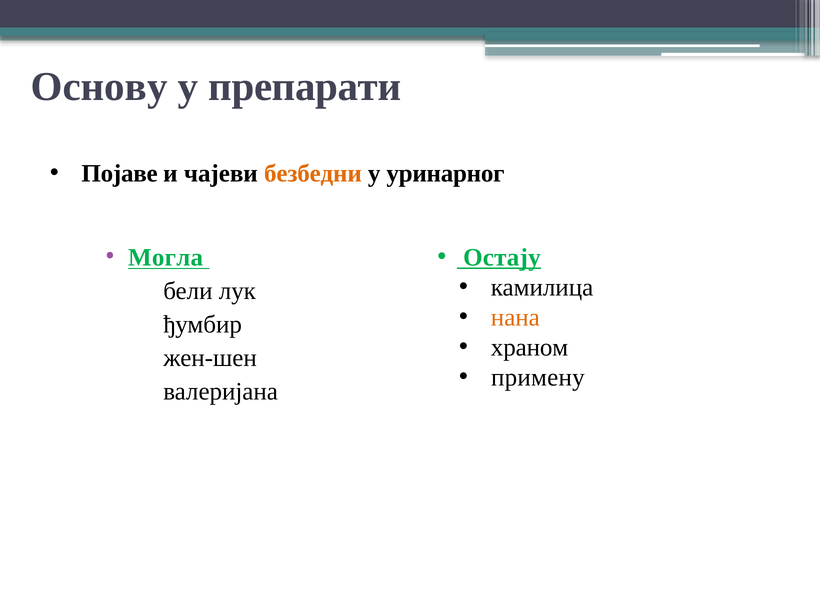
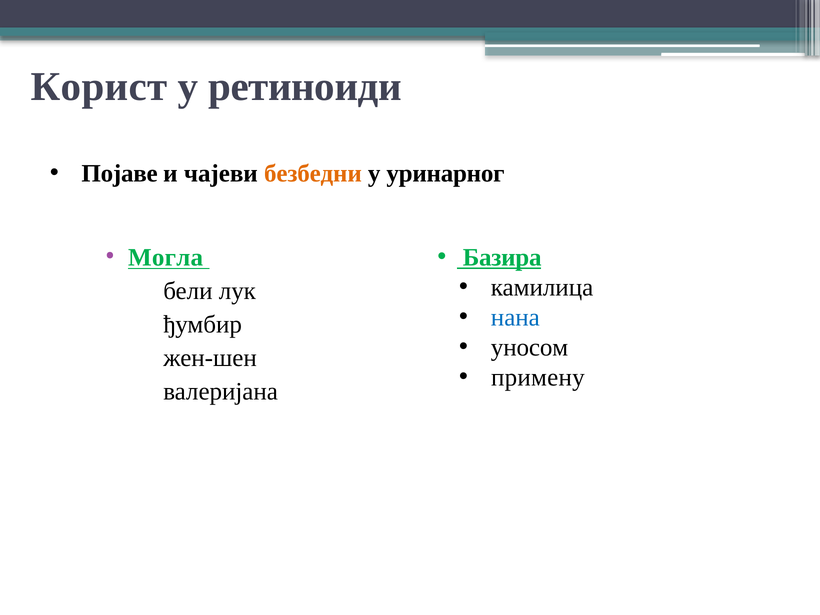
Основу: Основу -> Корист
препарати: препарати -> ретиноиди
Остају: Остају -> Базира
нана colour: orange -> blue
храном: храном -> уносом
